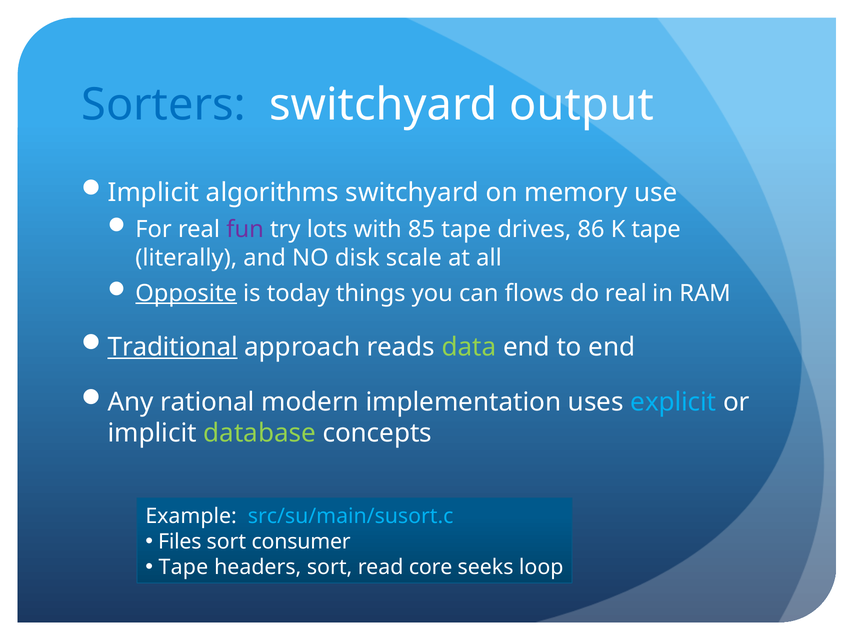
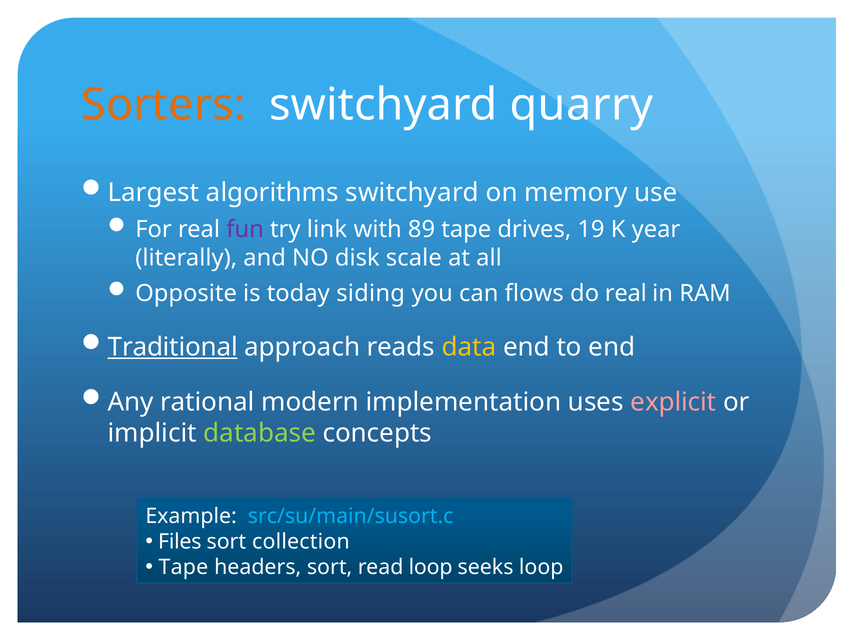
Sorters colour: blue -> orange
output: output -> quarry
Implicit at (153, 193): Implicit -> Largest
lots: lots -> link
85: 85 -> 89
86: 86 -> 19
K tape: tape -> year
Opposite underline: present -> none
things: things -> siding
data colour: light green -> yellow
explicit colour: light blue -> pink
consumer: consumer -> collection
read core: core -> loop
